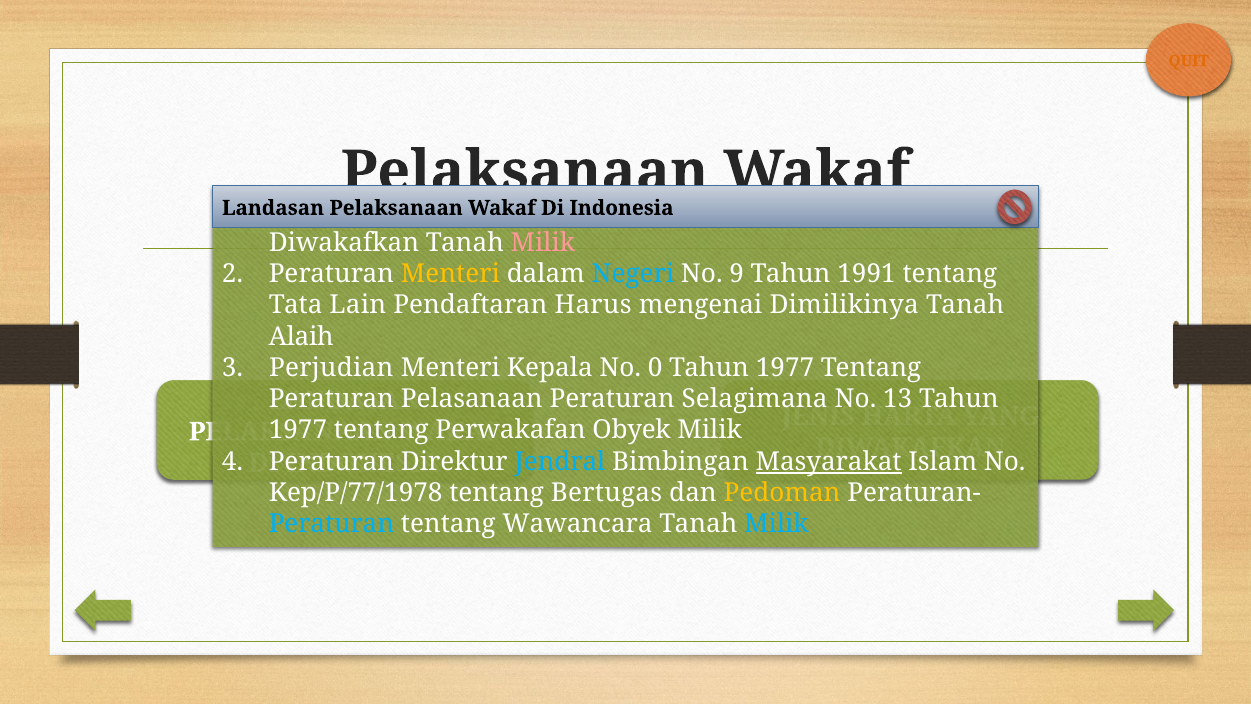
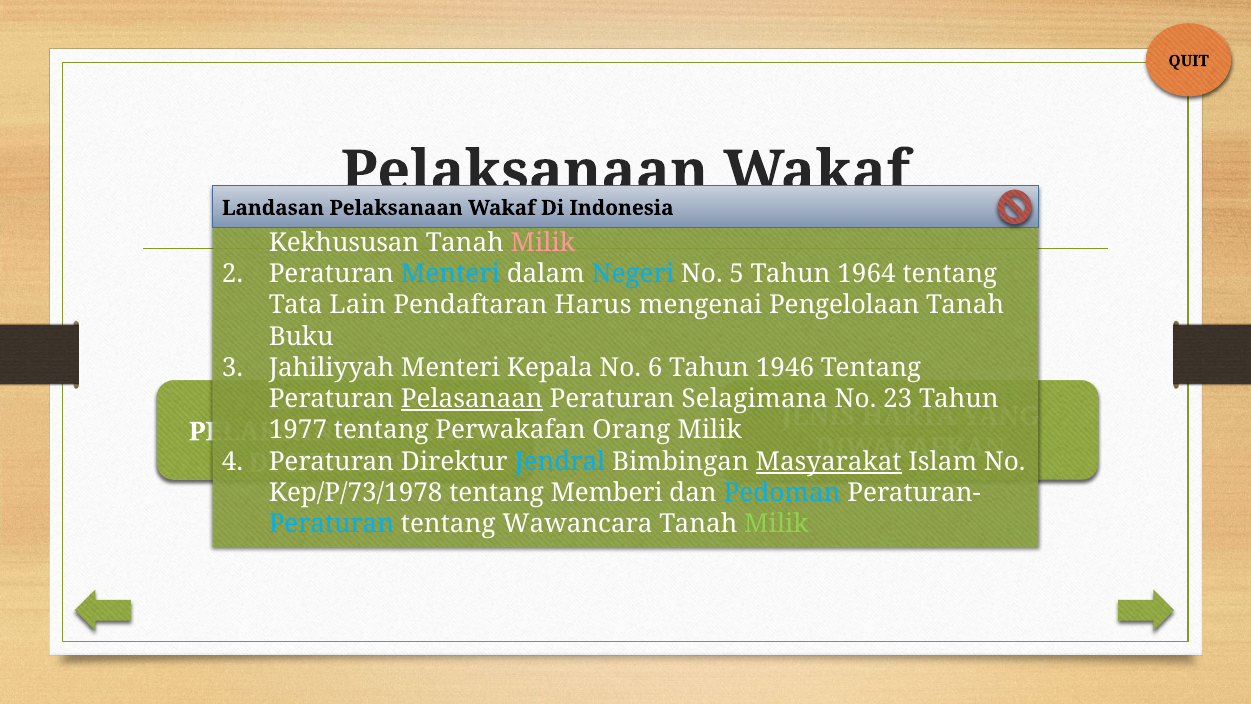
QUIT colour: orange -> black
Diwakafkan at (344, 242): Diwakafkan -> Kekhususan
Menteri at (450, 274) colour: yellow -> light blue
9: 9 -> 5
1991: 1991 -> 1964
Dimilikinya: Dimilikinya -> Pengelolaan
Alaih: Alaih -> Buku
Perjudian: Perjudian -> Jahiliyyah
0: 0 -> 6
1977 at (785, 368): 1977 -> 1946
Pelasanaan underline: none -> present
13: 13 -> 23
Obyek: Obyek -> Orang
Kep/P/77/1978: Kep/P/77/1978 -> Kep/P/73/1978
Bertugas: Bertugas -> Memberi
Pedoman colour: yellow -> light blue
Milik at (776, 524) colour: light blue -> light green
